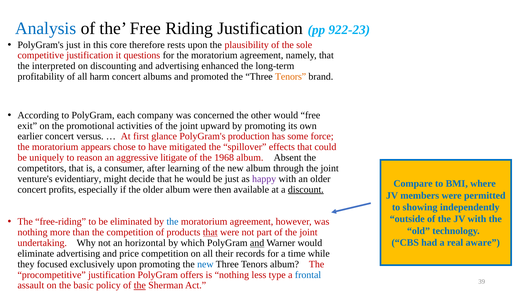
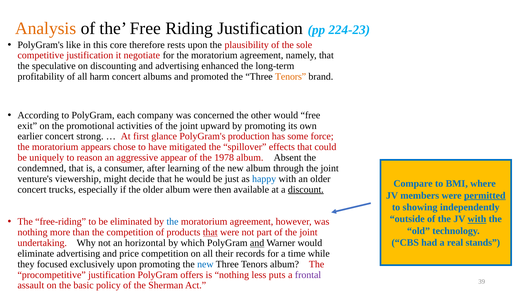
Analysis colour: blue -> orange
922-23: 922-23 -> 224-23
PolyGram's just: just -> like
questions: questions -> negotiate
interpreted: interpreted -> speculative
versus: versus -> strong
litigate: litigate -> appear
1968: 1968 -> 1978
competitors: competitors -> condemned
evidentiary: evidentiary -> viewership
happy colour: purple -> blue
profits: profits -> trucks
permitted underline: none -> present
with at (477, 219) underline: none -> present
aware: aware -> stands
type: type -> puts
frontal colour: blue -> purple
the at (140, 286) underline: present -> none
